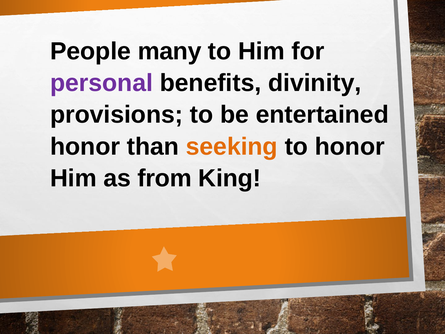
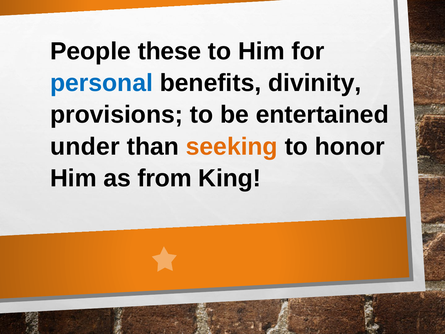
many: many -> these
personal colour: purple -> blue
honor at (85, 146): honor -> under
